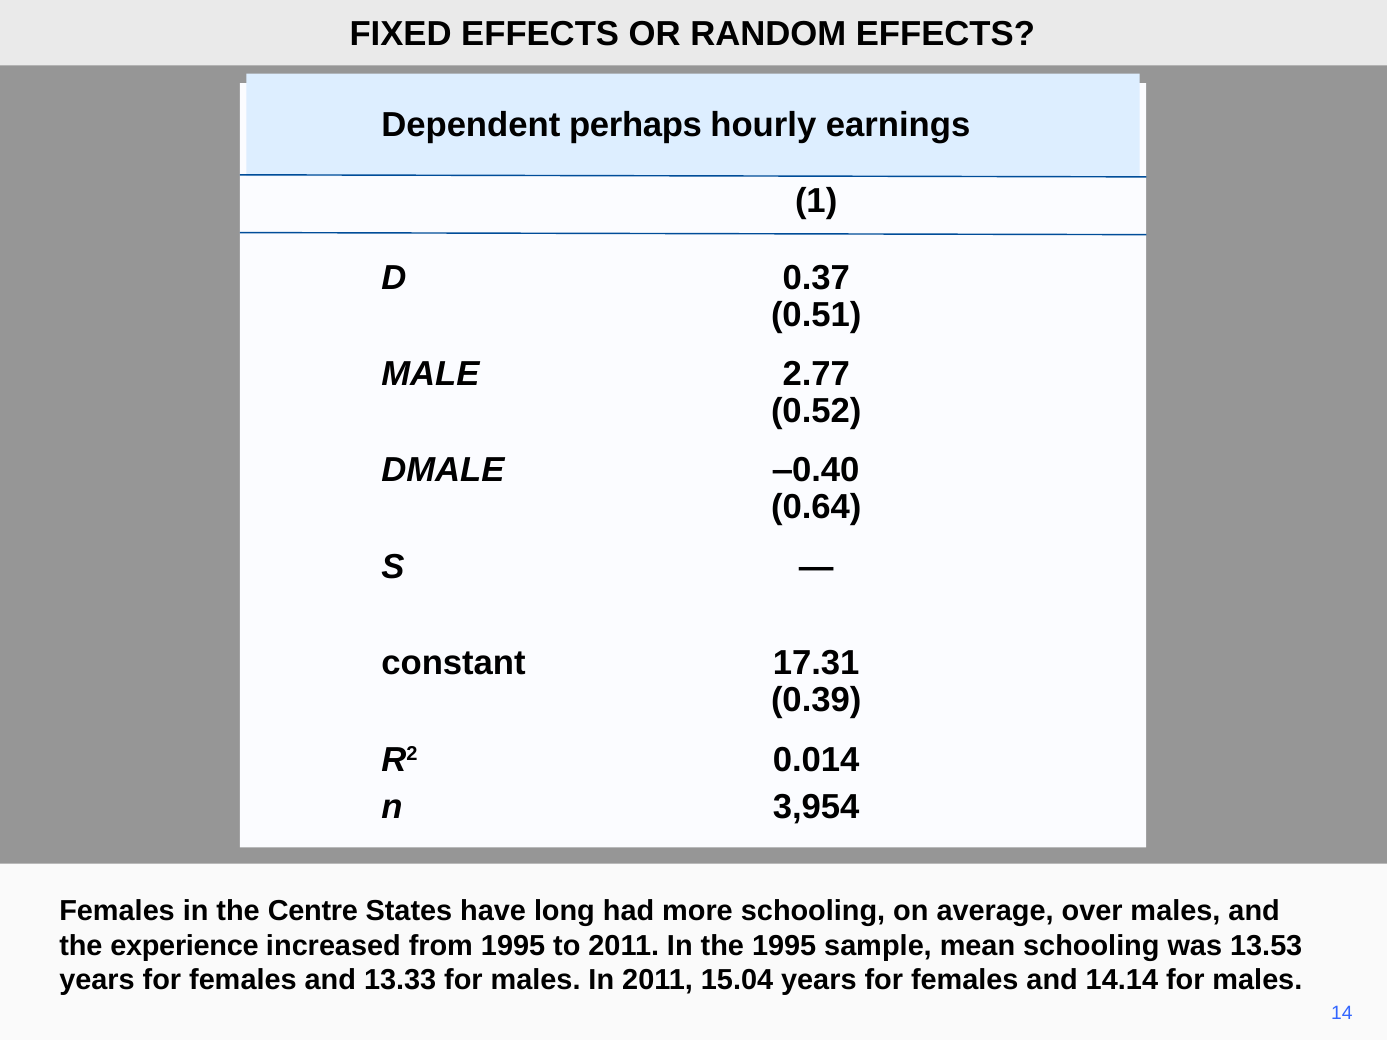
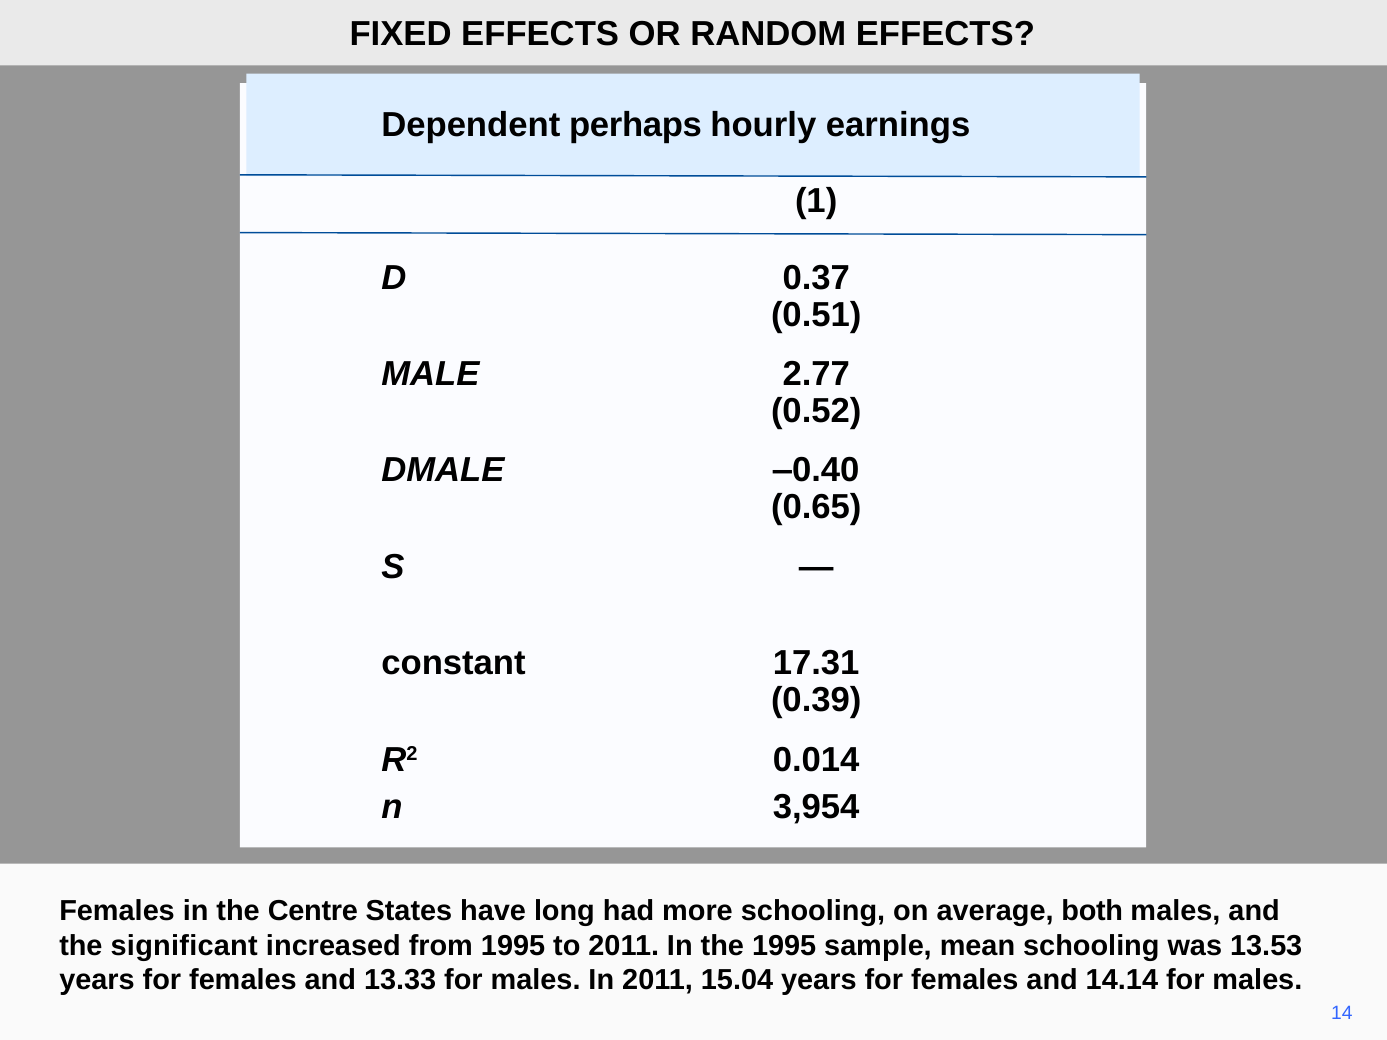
0.64: 0.64 -> 0.65
over: over -> both
experience: experience -> significant
